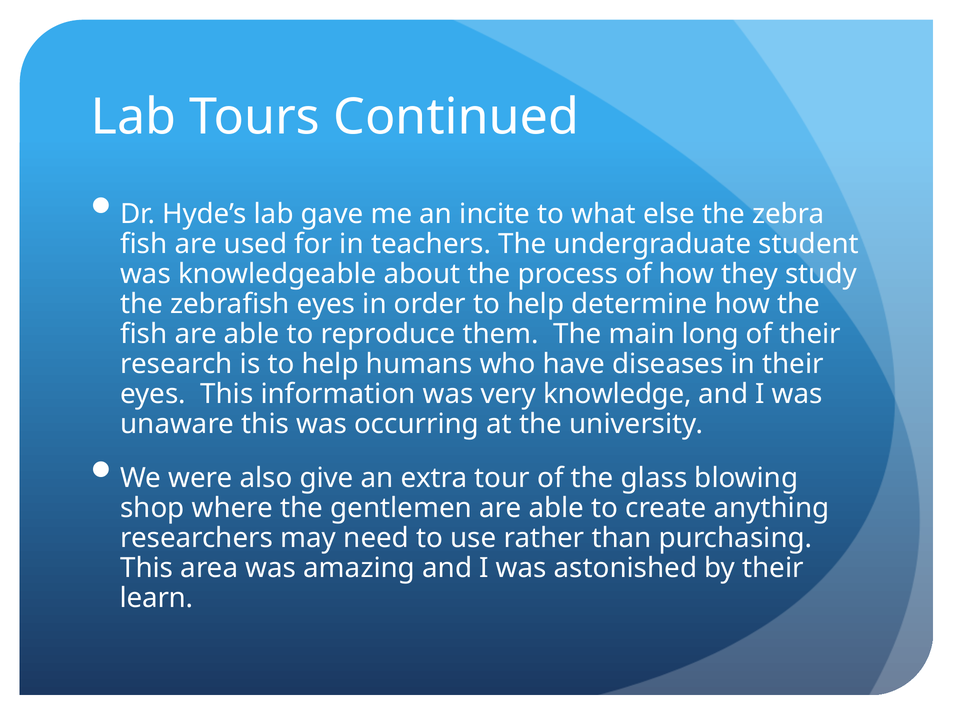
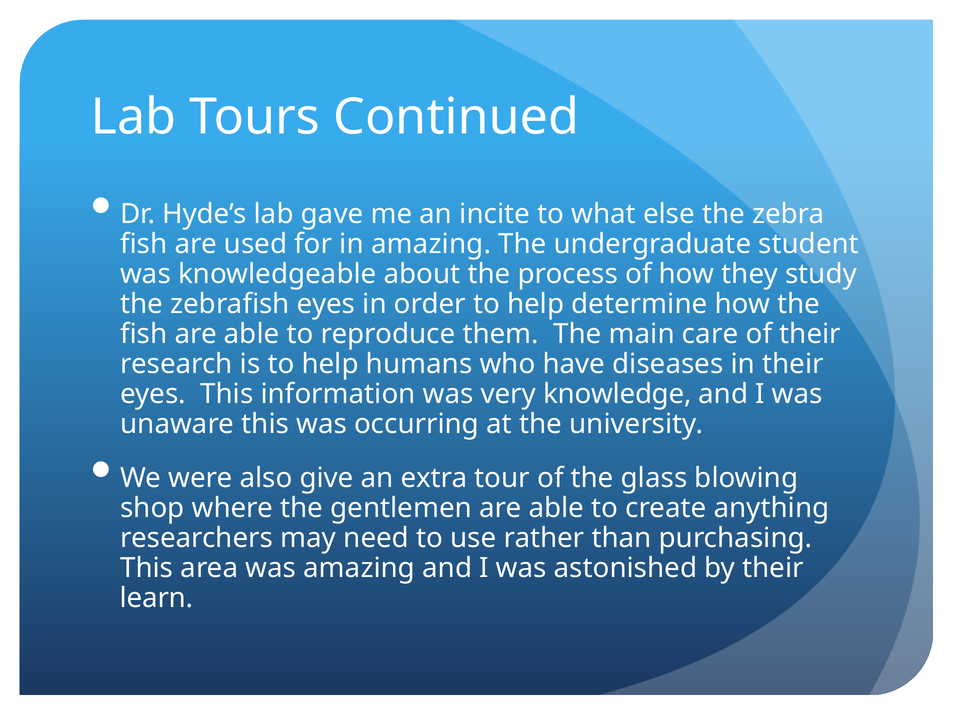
in teachers: teachers -> amazing
long: long -> care
